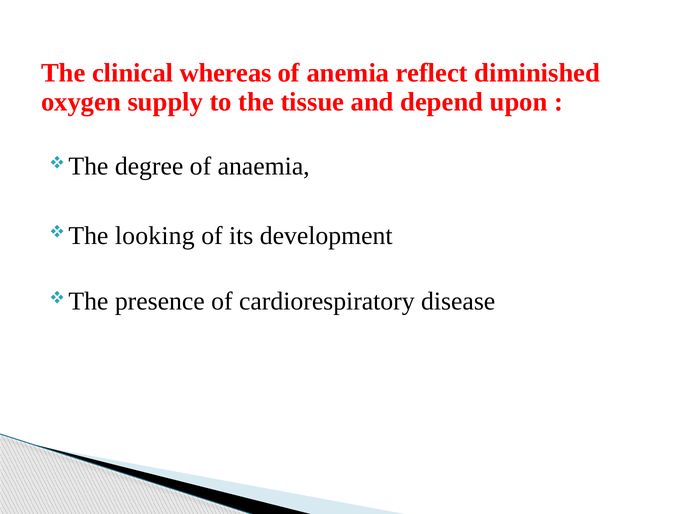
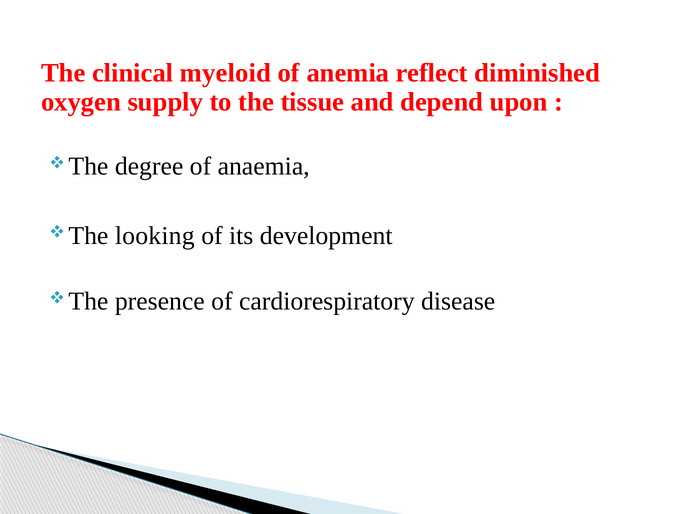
whereas: whereas -> myeloid
